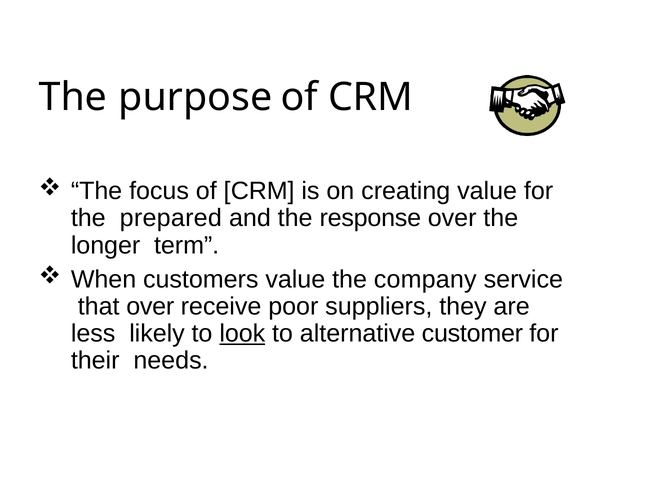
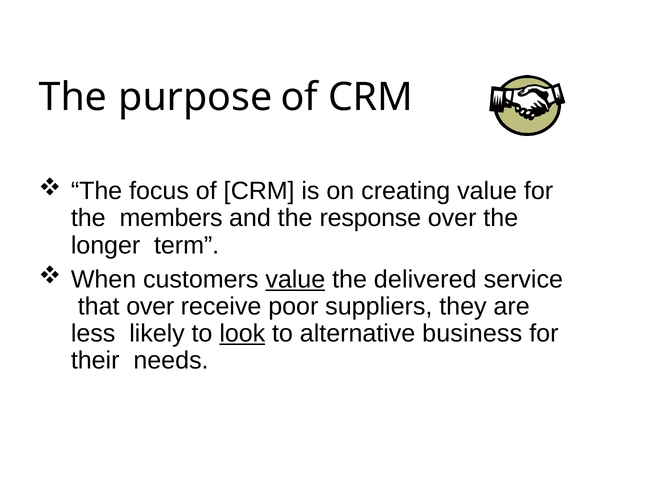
prepared: prepared -> members
value at (295, 280) underline: none -> present
company: company -> delivered
customer: customer -> business
